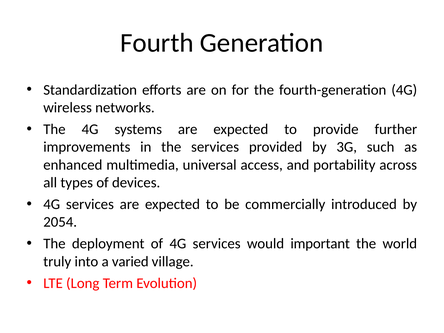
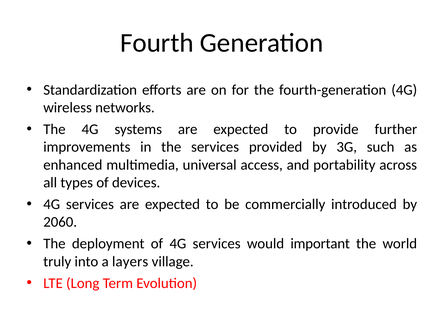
2054: 2054 -> 2060
varied: varied -> layers
